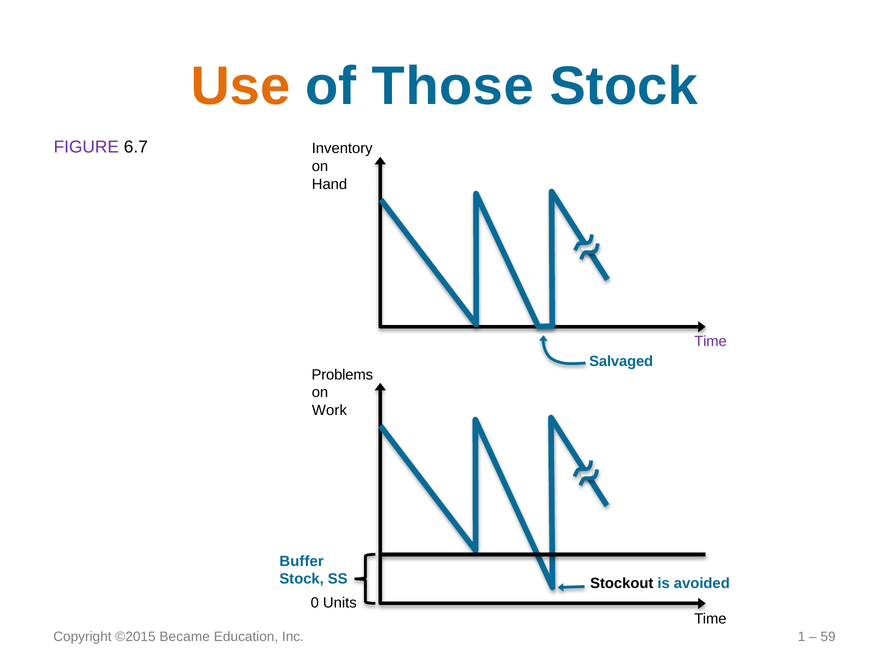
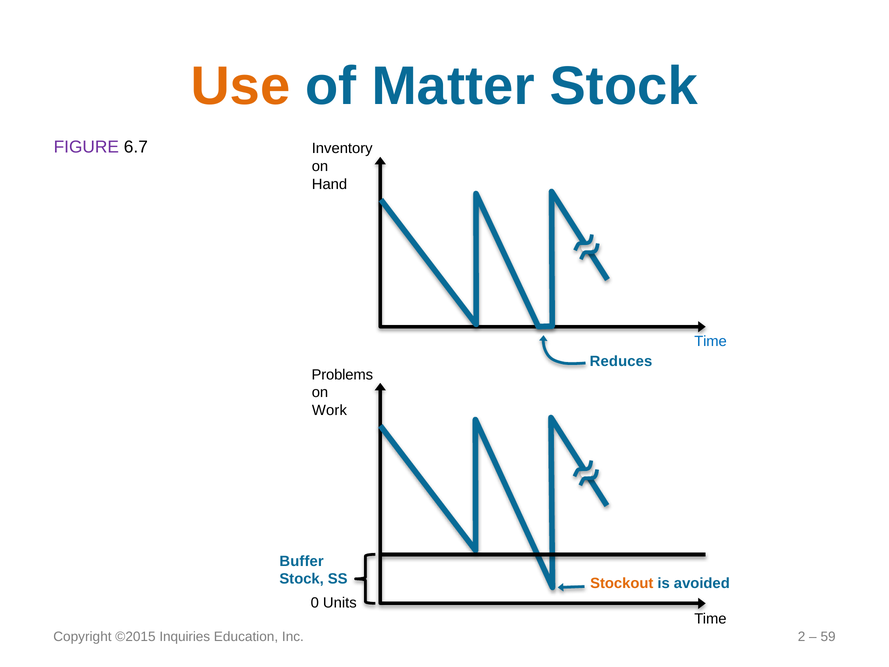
Those: Those -> Matter
Time at (711, 341) colour: purple -> blue
Salvaged: Salvaged -> Reduces
Stockout colour: black -> orange
Became: Became -> Inquiries
1: 1 -> 2
